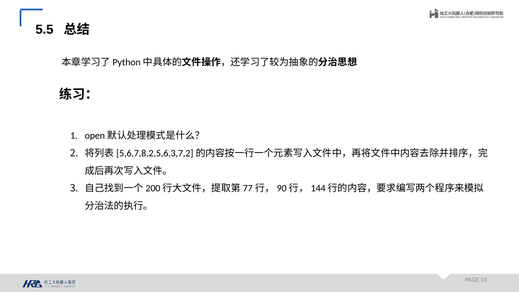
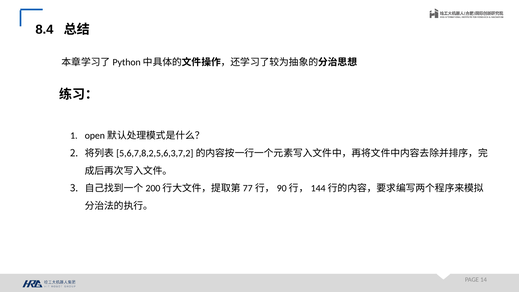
5.5: 5.5 -> 8.4
